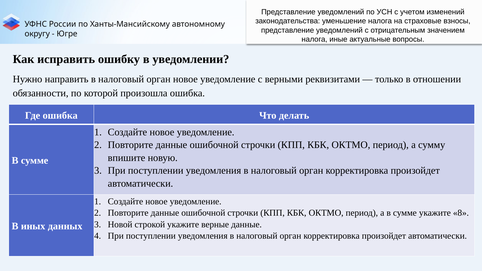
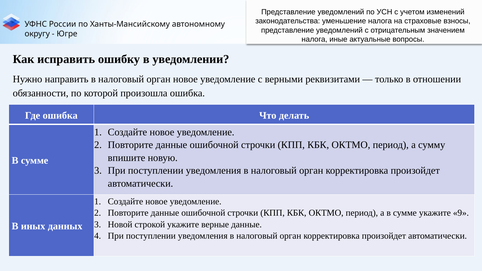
8: 8 -> 9
